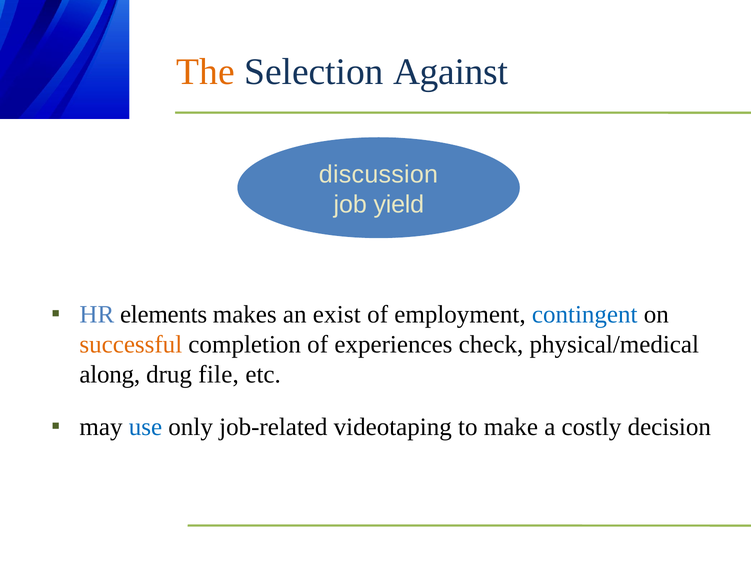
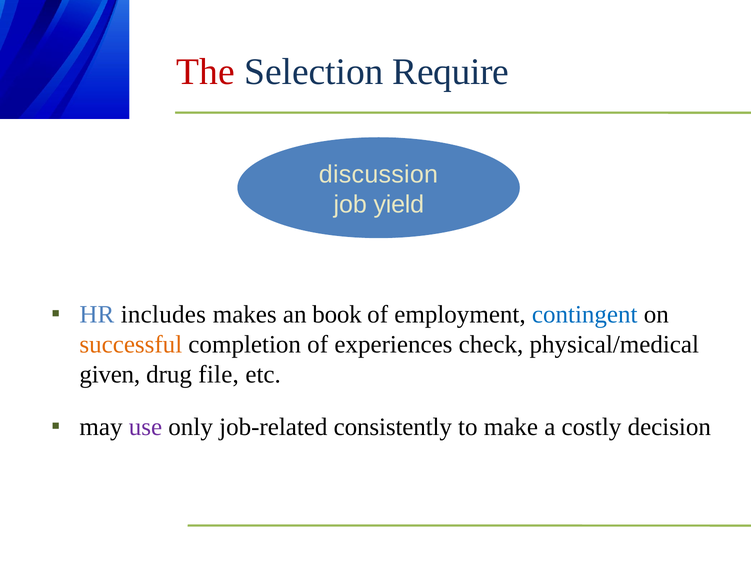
The colour: orange -> red
Against: Against -> Require
elements: elements -> includes
exist: exist -> book
along: along -> given
use colour: blue -> purple
videotaping: videotaping -> consistently
